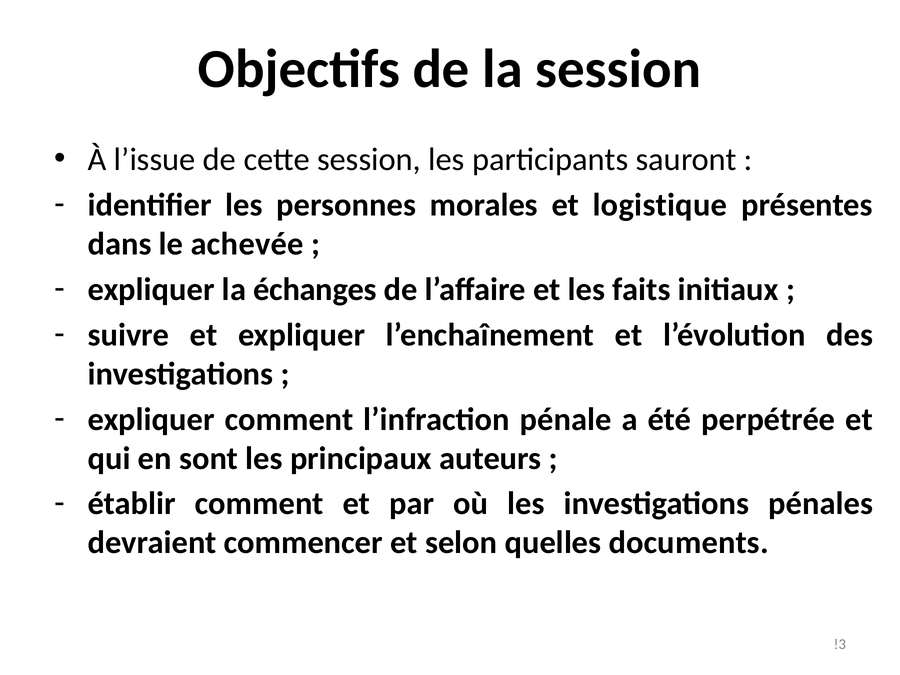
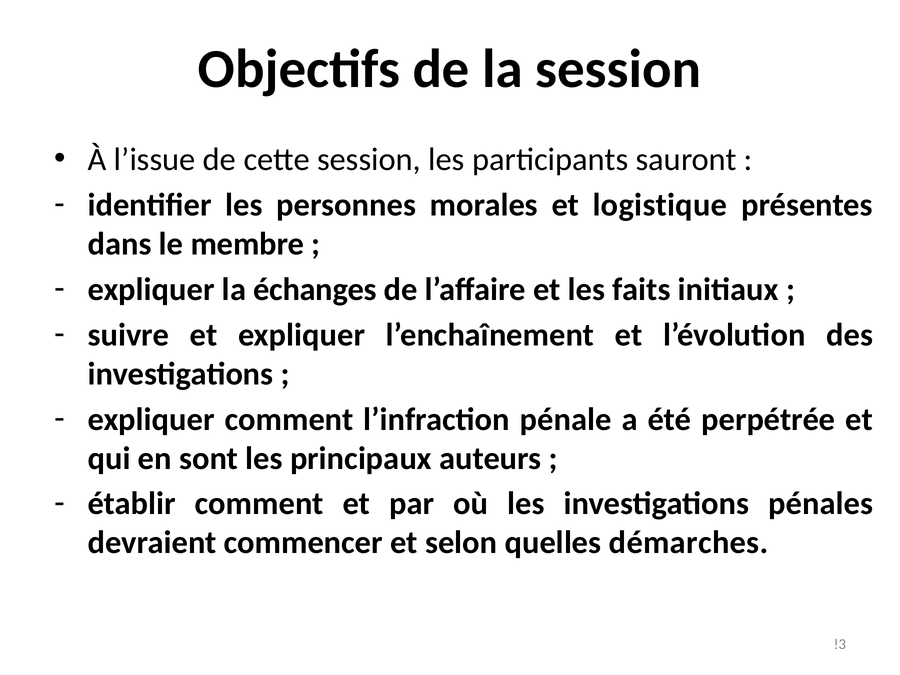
achevée: achevée -> membre
documents: documents -> démarches
